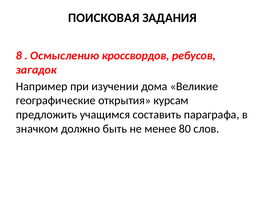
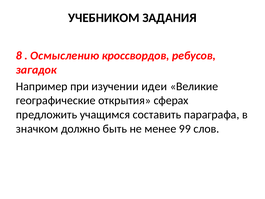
ПОИСКОВАЯ: ПОИСКОВАЯ -> УЧЕБНИКОМ
дома: дома -> идеи
курсам: курсам -> сферах
80: 80 -> 99
